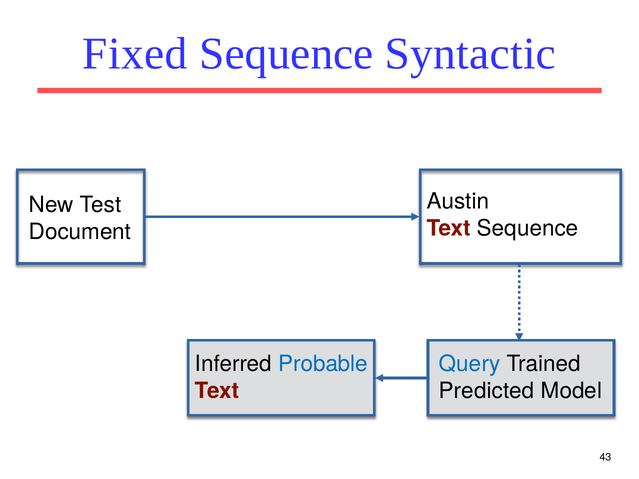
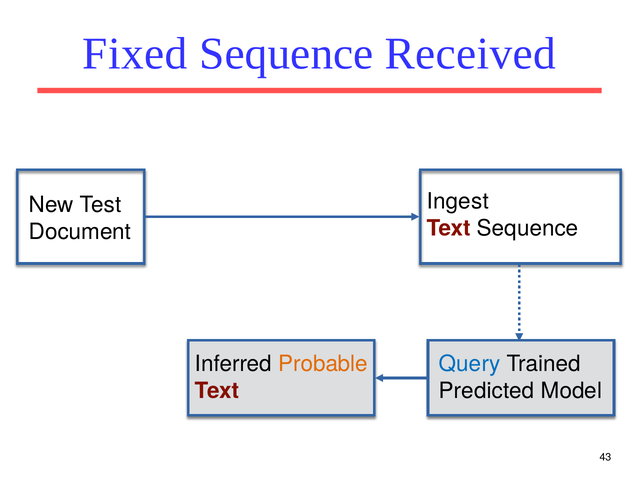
Syntactic: Syntactic -> Received
Austin: Austin -> Ingest
Probable colour: blue -> orange
